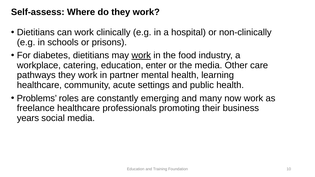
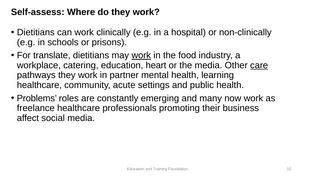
diabetes: diabetes -> translate
enter: enter -> heart
care underline: none -> present
years: years -> affect
